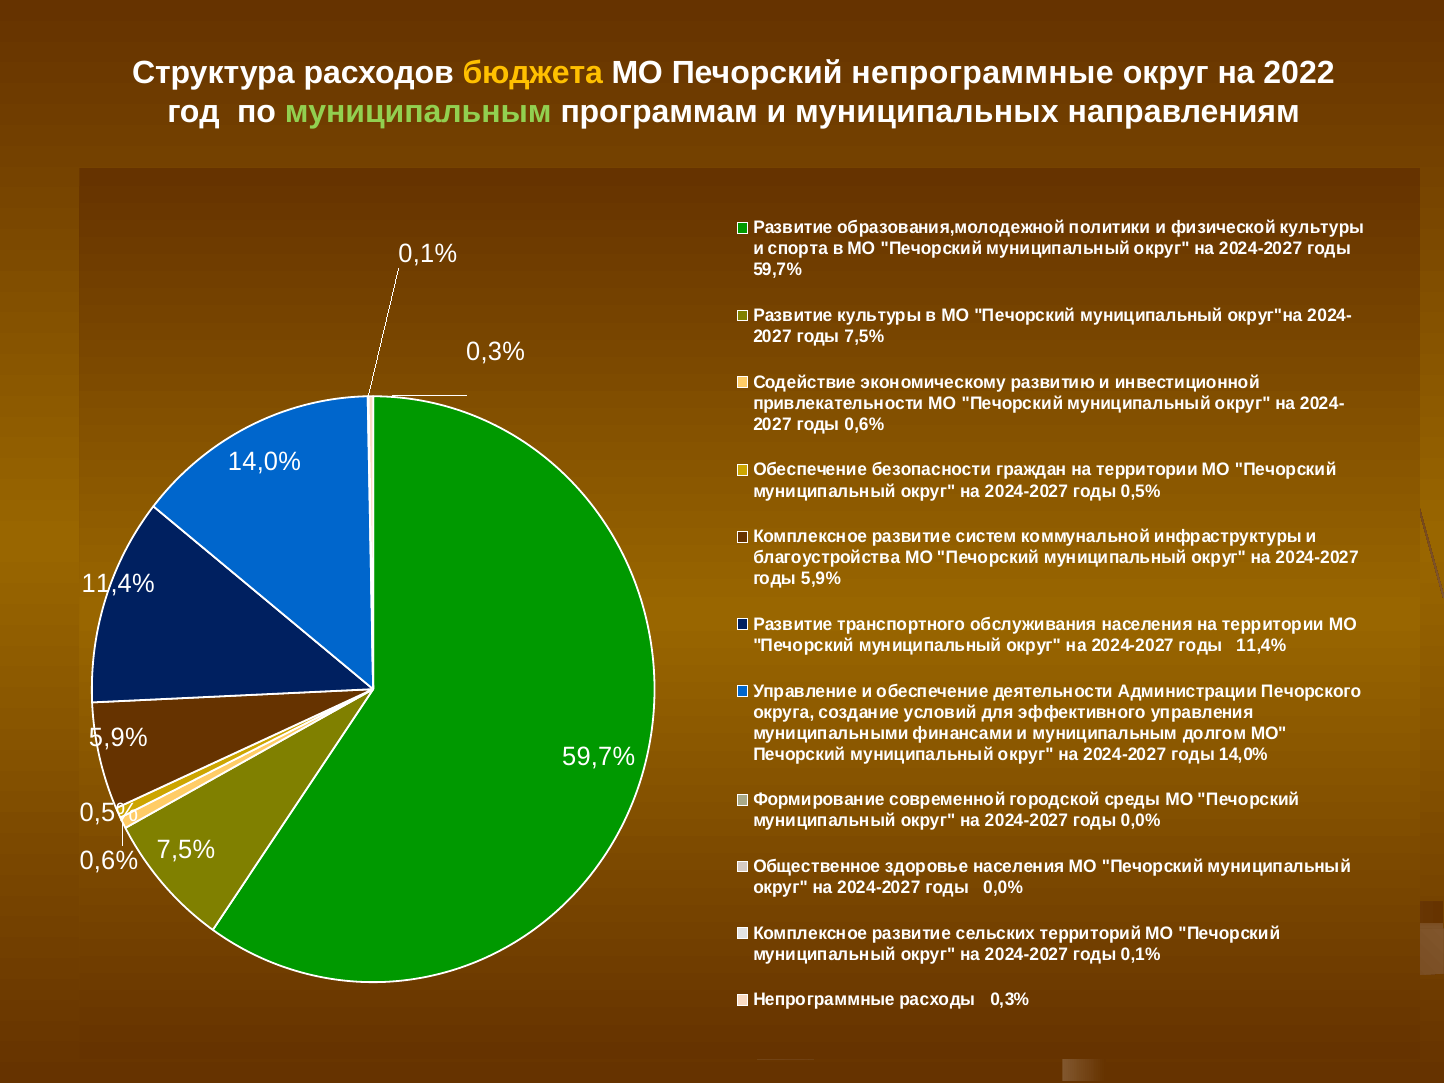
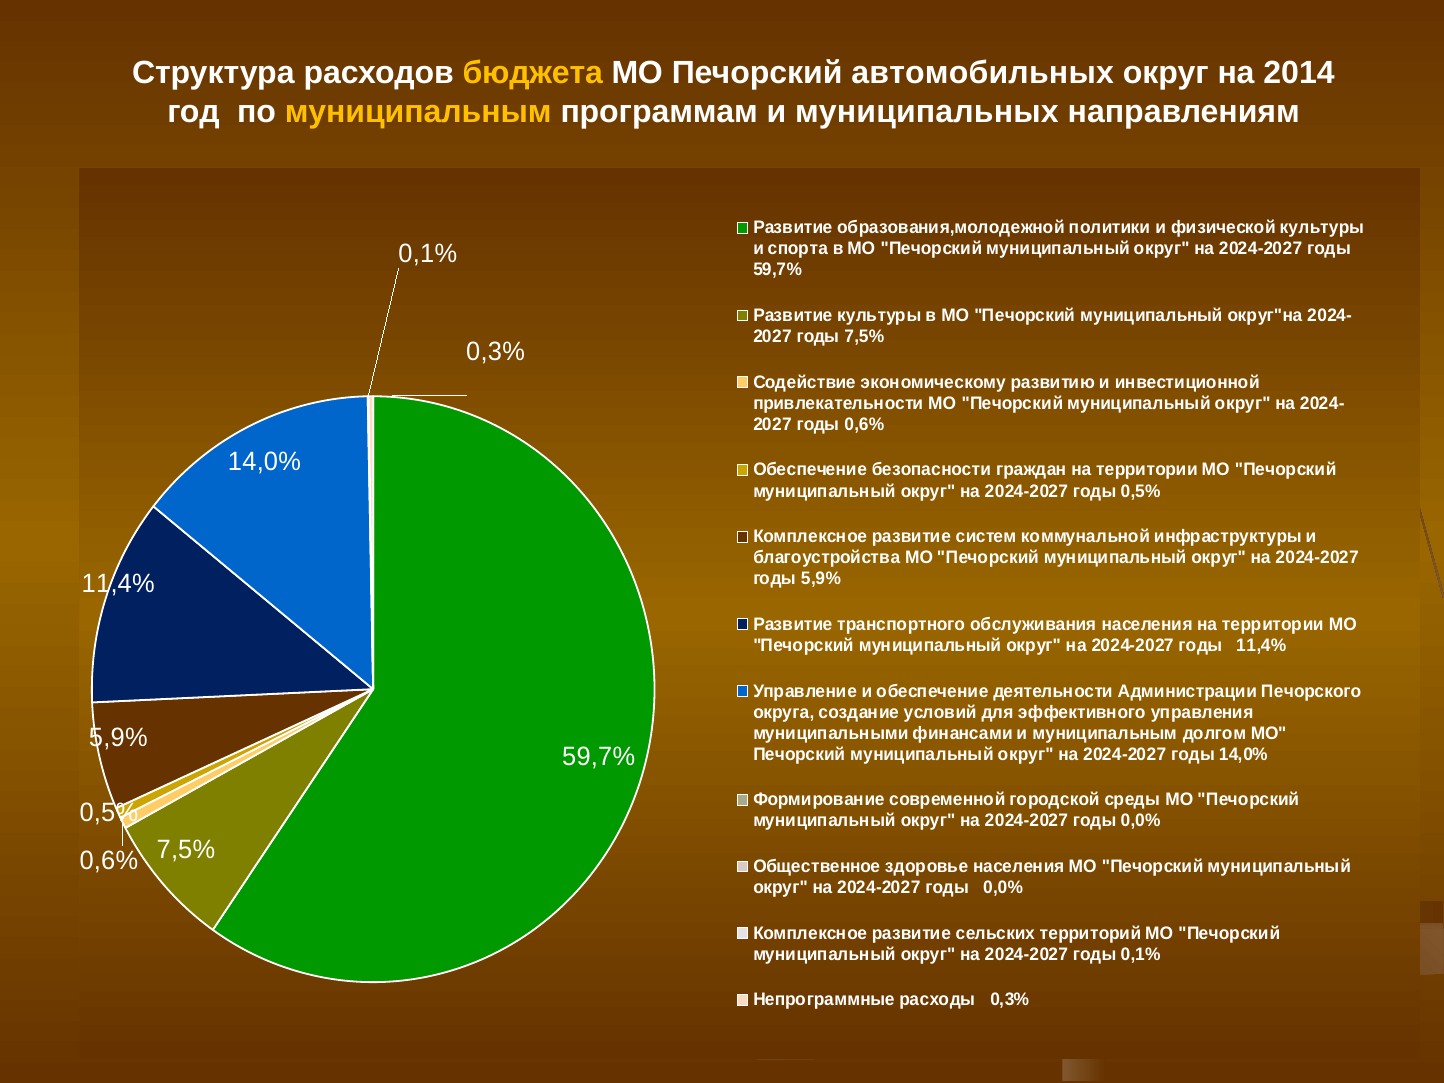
Печорский непрограммные: непрограммные -> автомобильных
2022: 2022 -> 2014
муниципальным at (418, 112) colour: light green -> yellow
